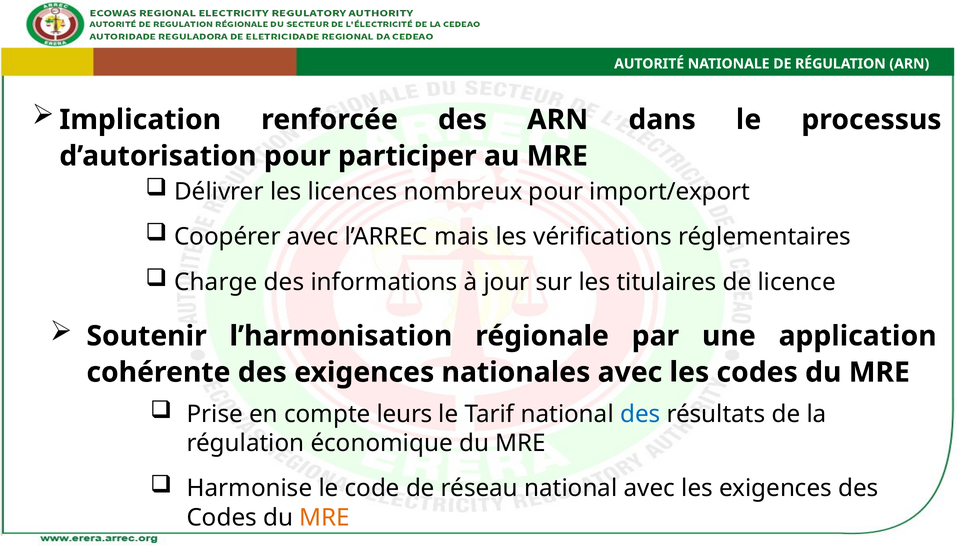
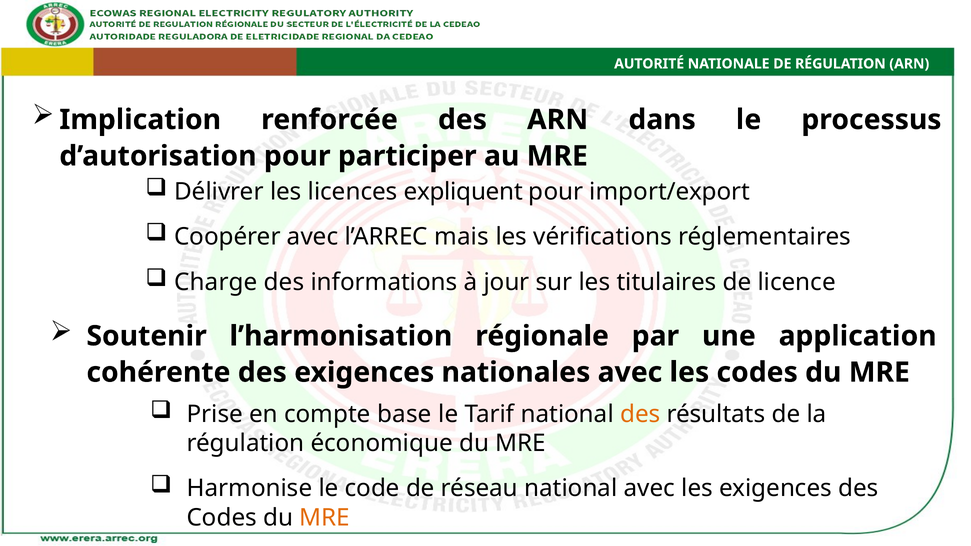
nombreux: nombreux -> expliquent
leurs: leurs -> base
des at (640, 414) colour: blue -> orange
